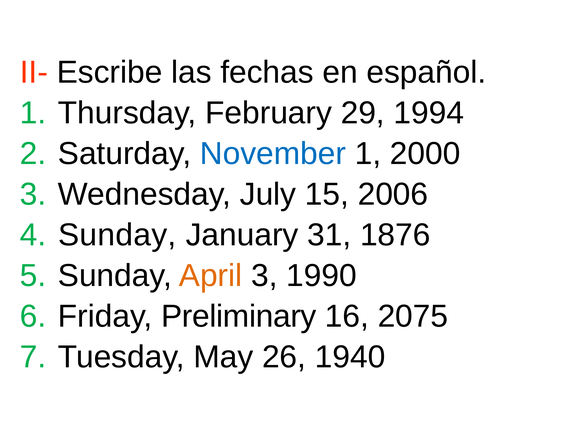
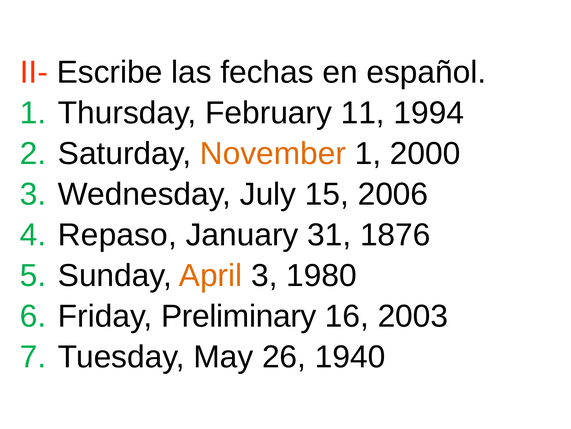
29: 29 -> 11
November colour: blue -> orange
Sunday at (117, 234): Sunday -> Repaso
1990: 1990 -> 1980
2075: 2075 -> 2003
